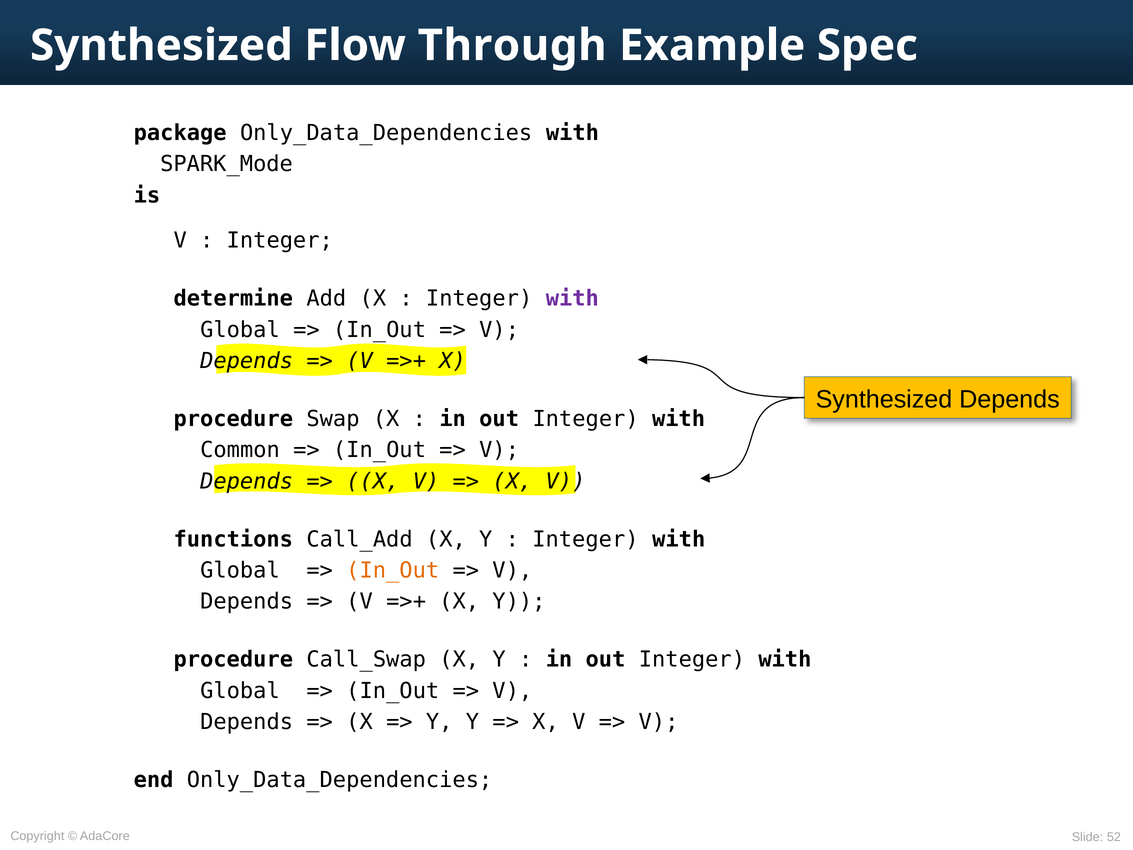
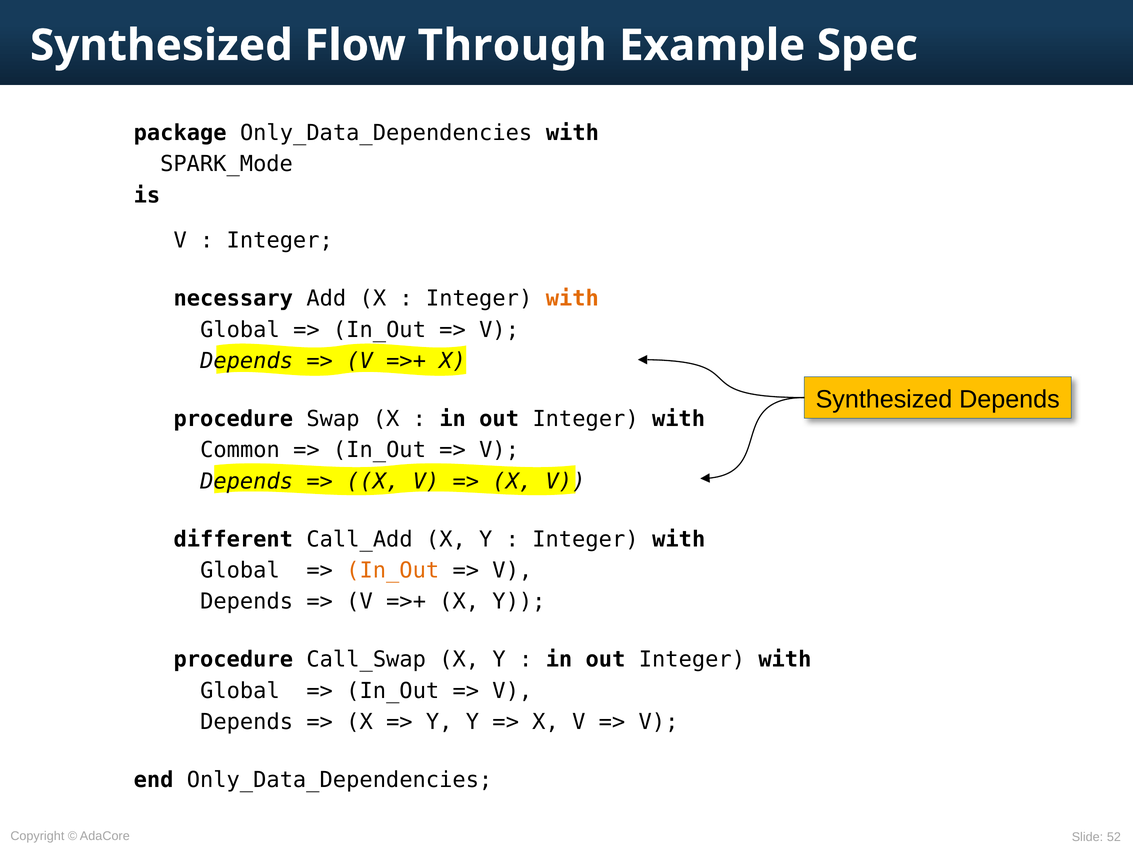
determine: determine -> necessary
with at (572, 299) colour: purple -> orange
functions: functions -> different
